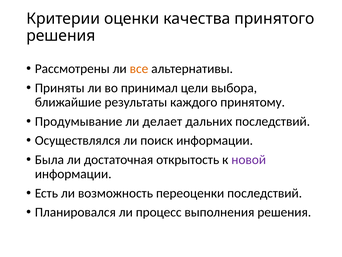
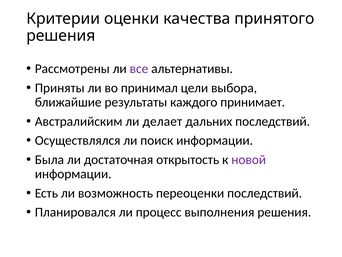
все colour: orange -> purple
принятому: принятому -> принимает
Продумывание: Продумывание -> Австралийским
